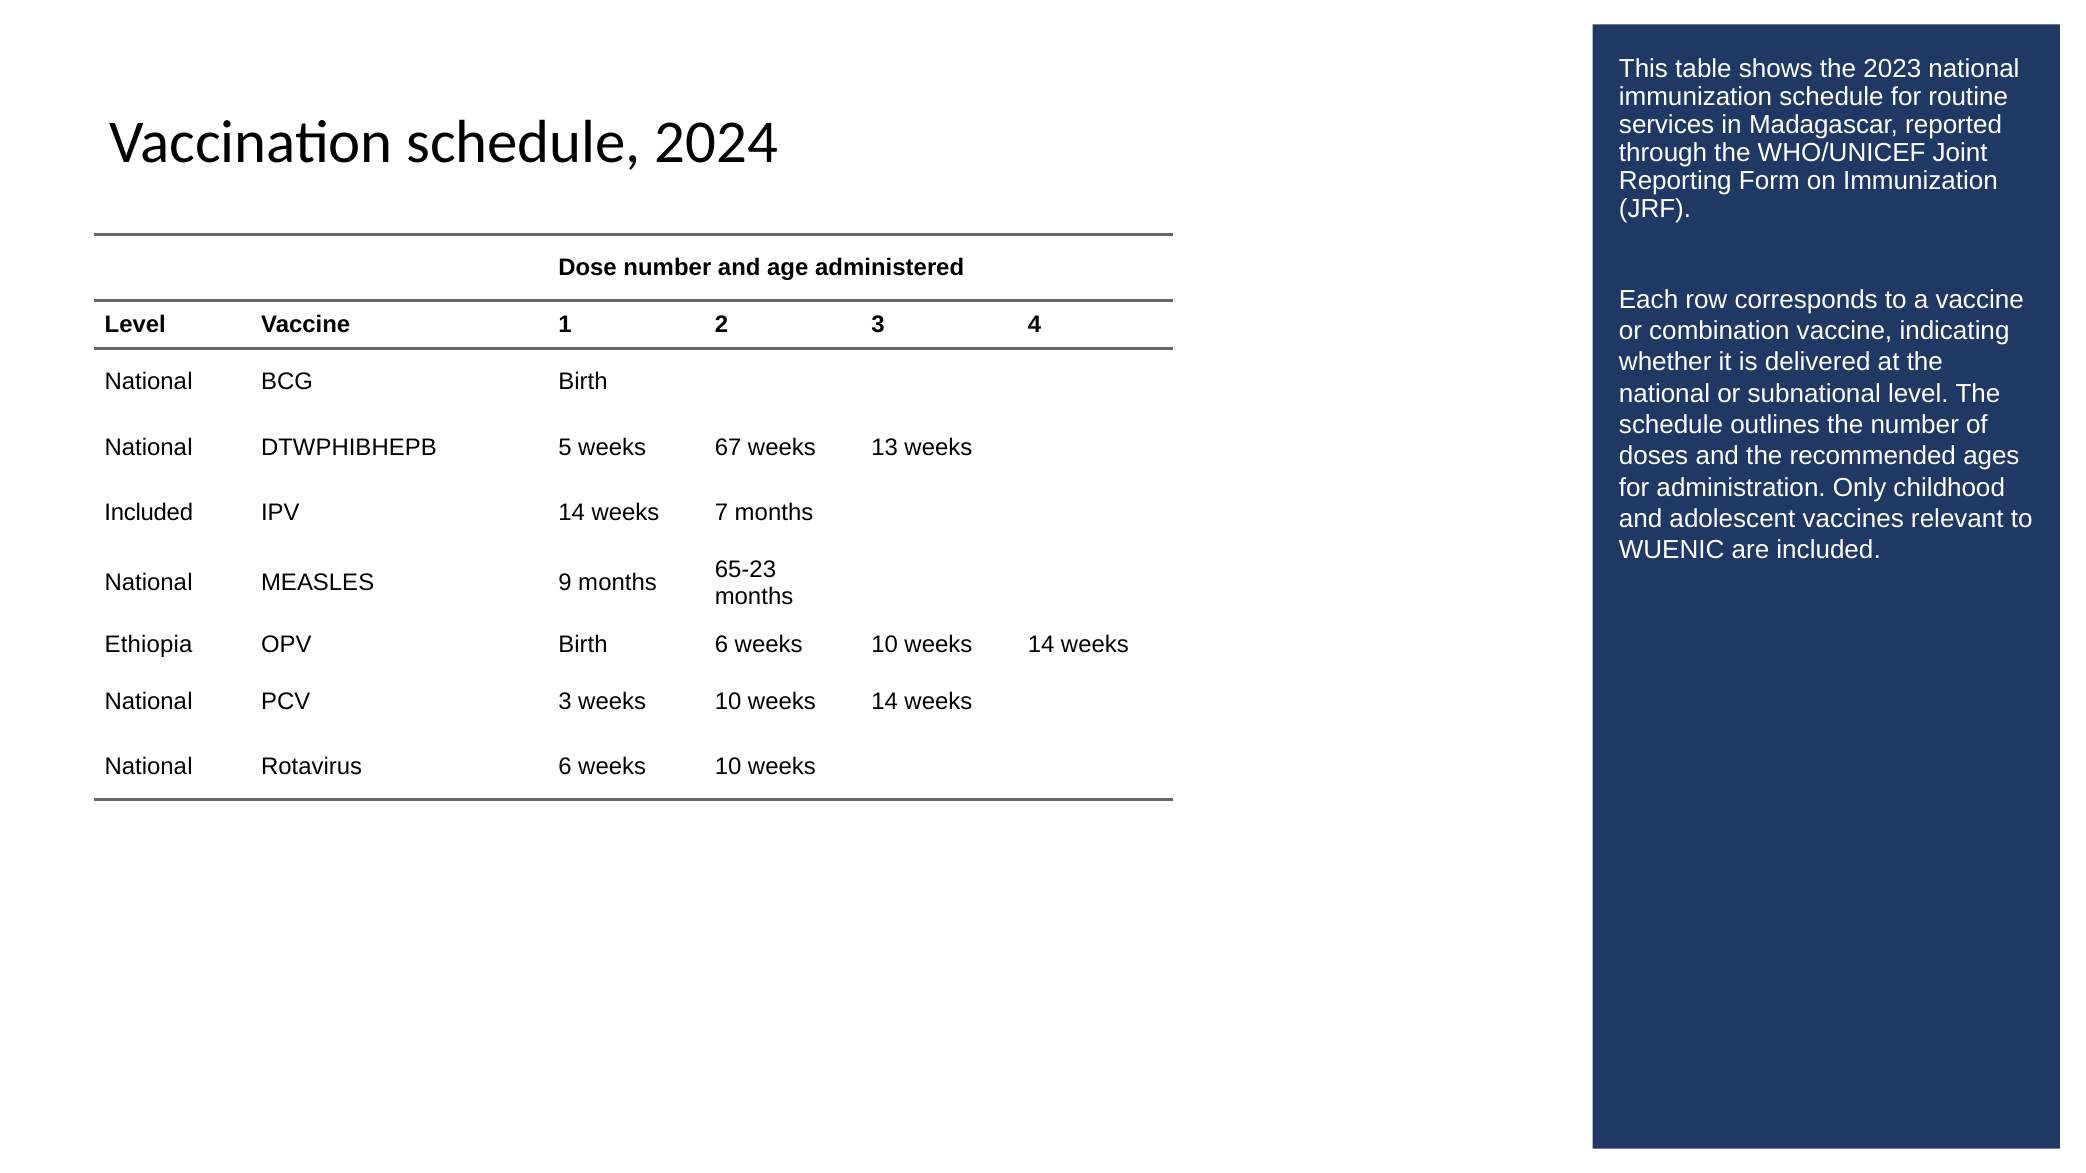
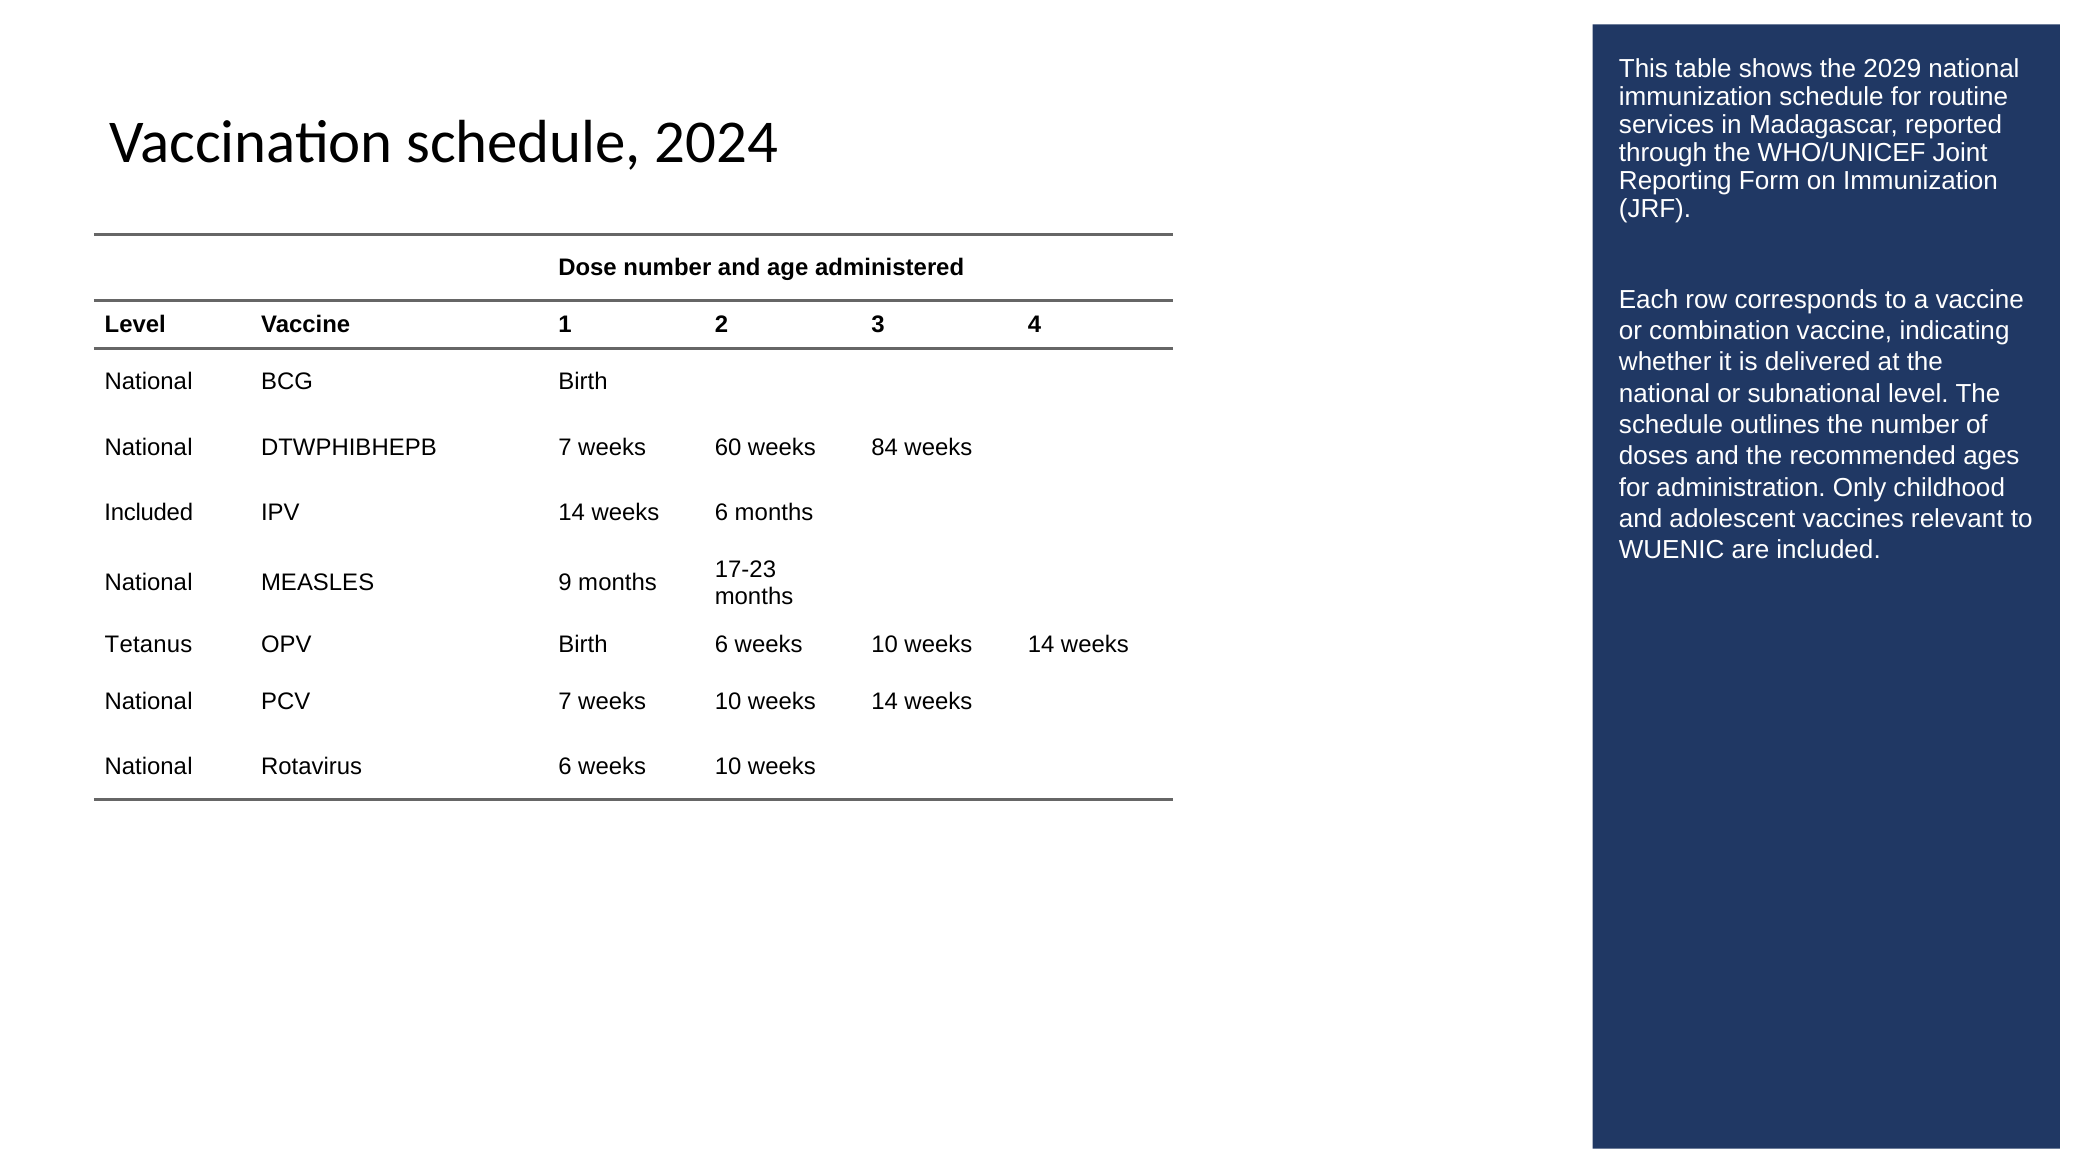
2023: 2023 -> 2029
DTWPHIBHEPB 5: 5 -> 7
67: 67 -> 60
13: 13 -> 84
weeks 7: 7 -> 6
65-23: 65-23 -> 17-23
Ethiopia: Ethiopia -> Tetanus
PCV 3: 3 -> 7
